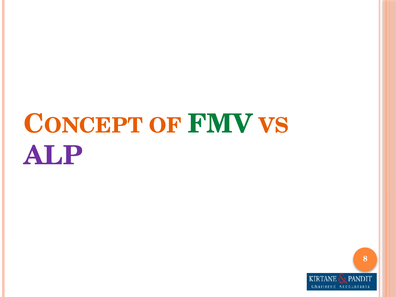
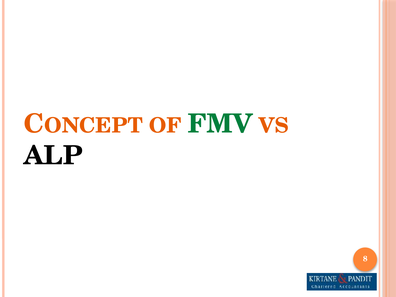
ALP colour: purple -> black
